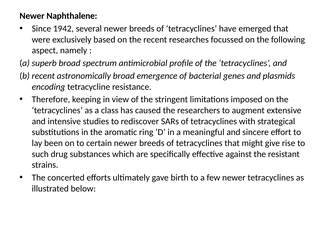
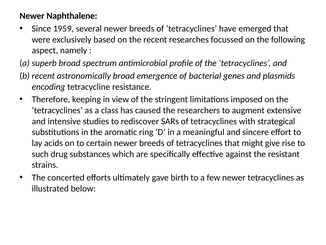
1942: 1942 -> 1959
been: been -> acids
